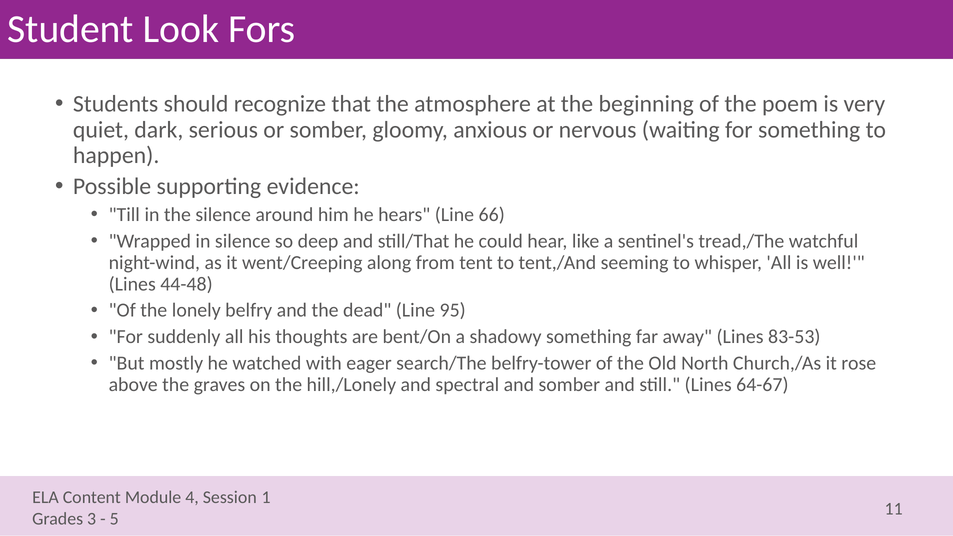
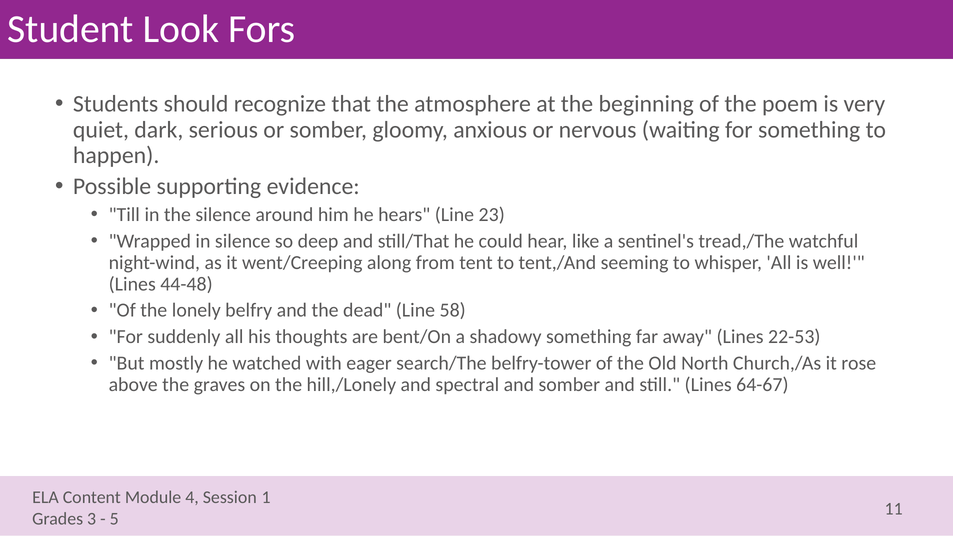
66: 66 -> 23
95: 95 -> 58
83-53: 83-53 -> 22-53
